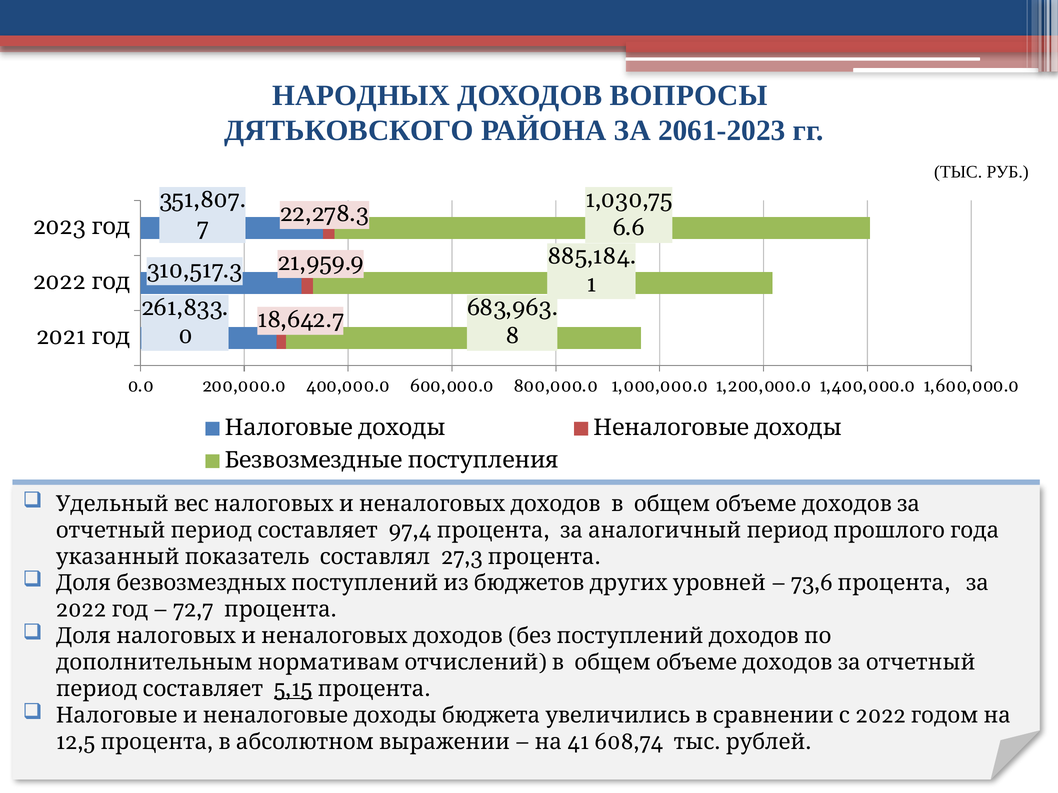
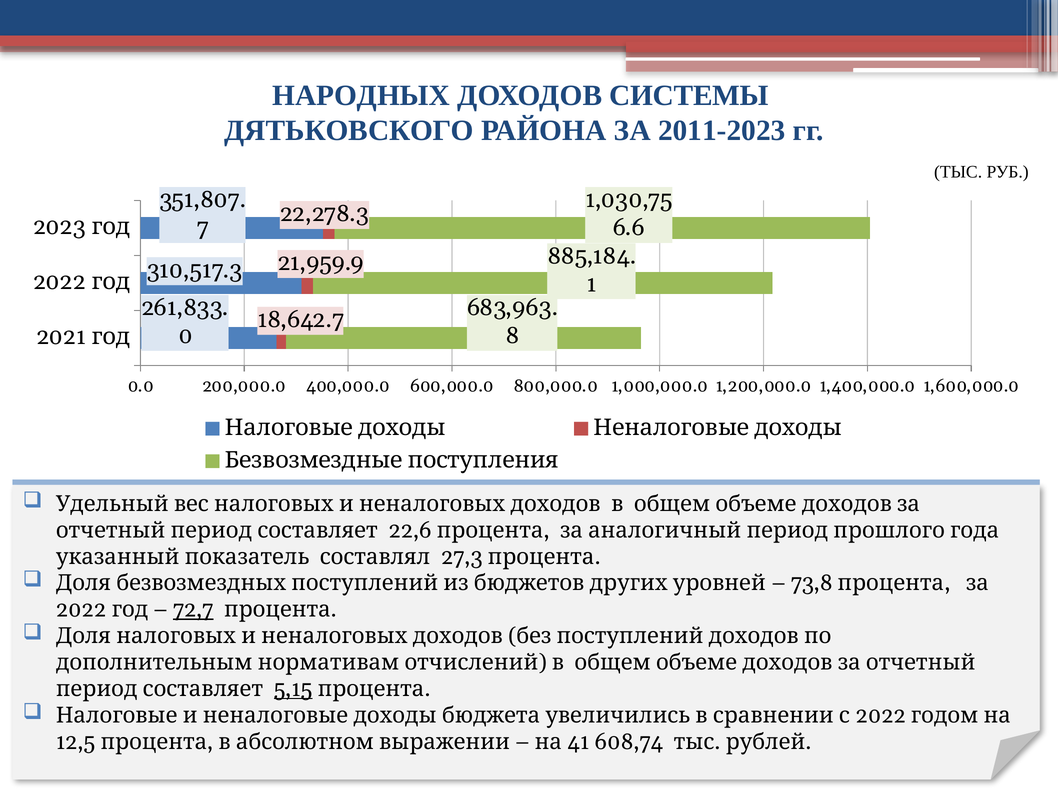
ВОПРОСЫ: ВОПРОСЫ -> СИСТЕМЫ
2061-2023: 2061-2023 -> 2011-2023
97,4: 97,4 -> 22,6
73,6: 73,6 -> 73,8
72,7 underline: none -> present
